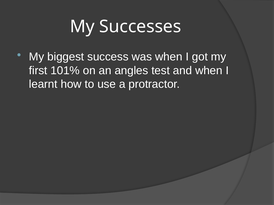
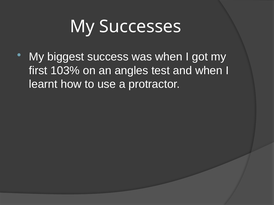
101%: 101% -> 103%
